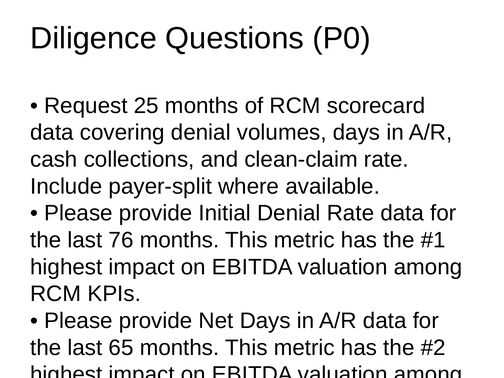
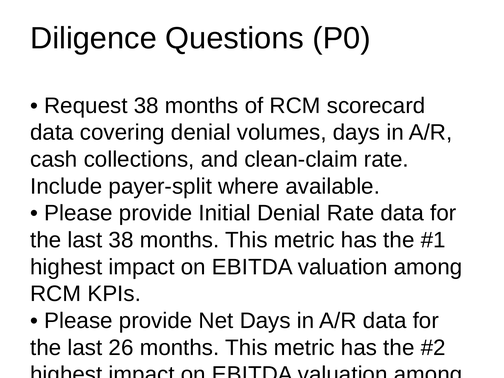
Request 25: 25 -> 38
last 76: 76 -> 38
65: 65 -> 26
